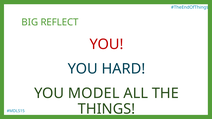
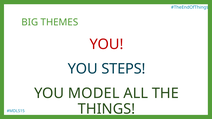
REFLECT: REFLECT -> THEMES
HARD: HARD -> STEPS
